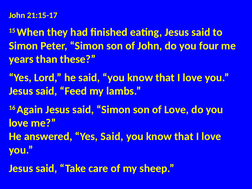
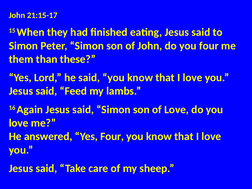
years: years -> them
Yes Said: Said -> Four
